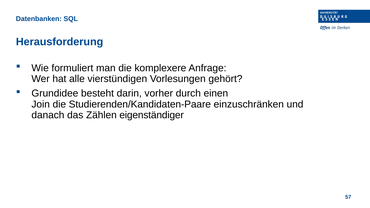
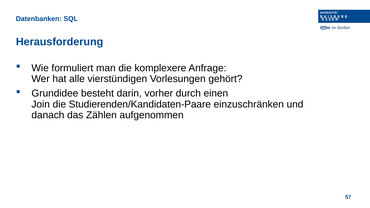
eigenständiger: eigenständiger -> aufgenommen
